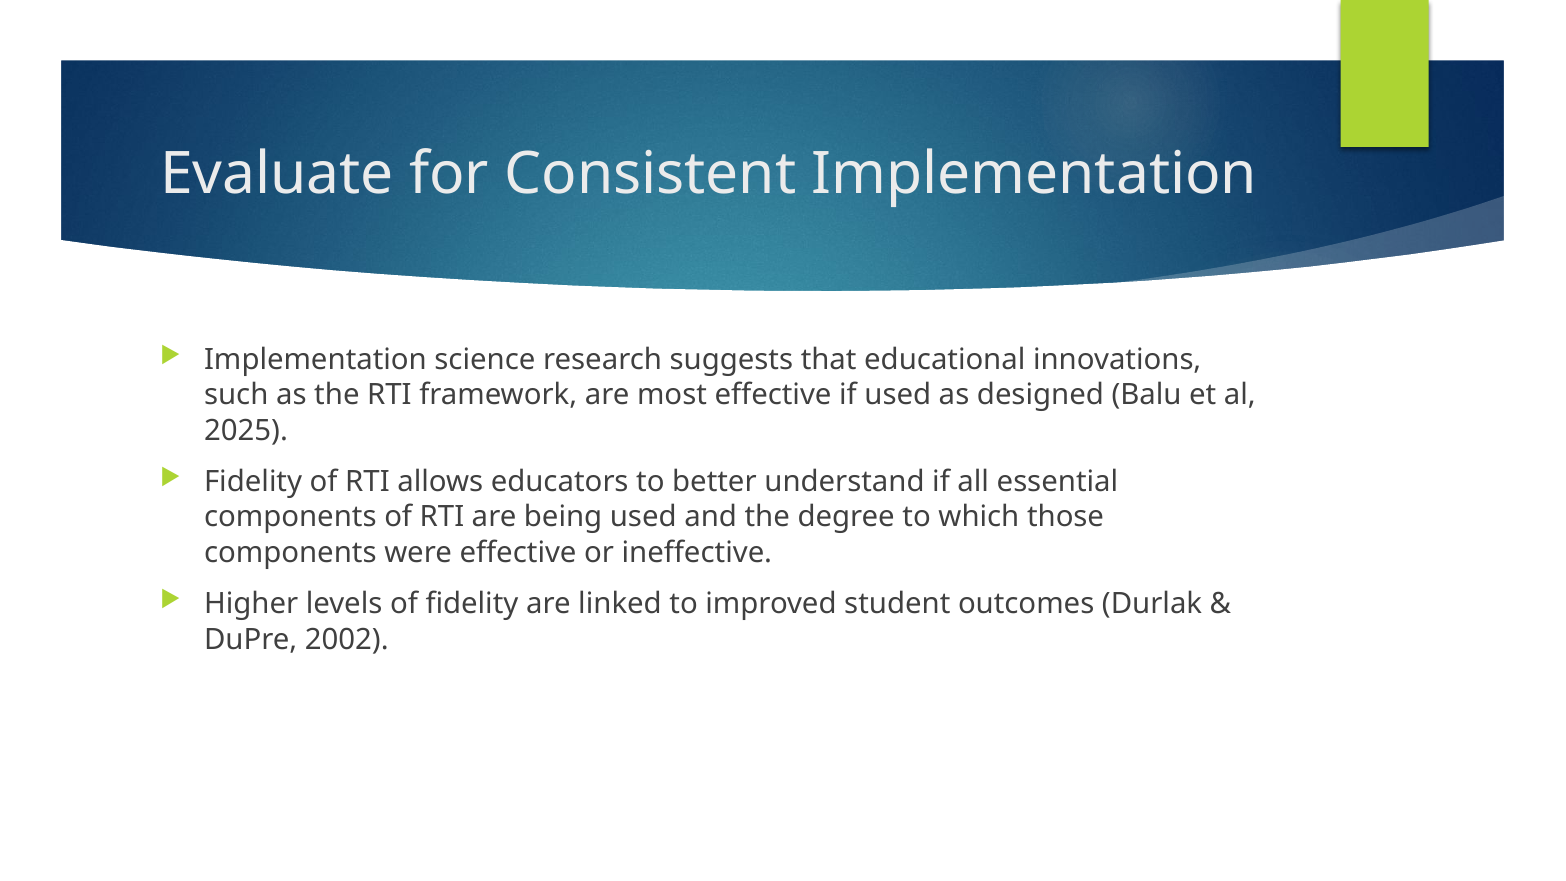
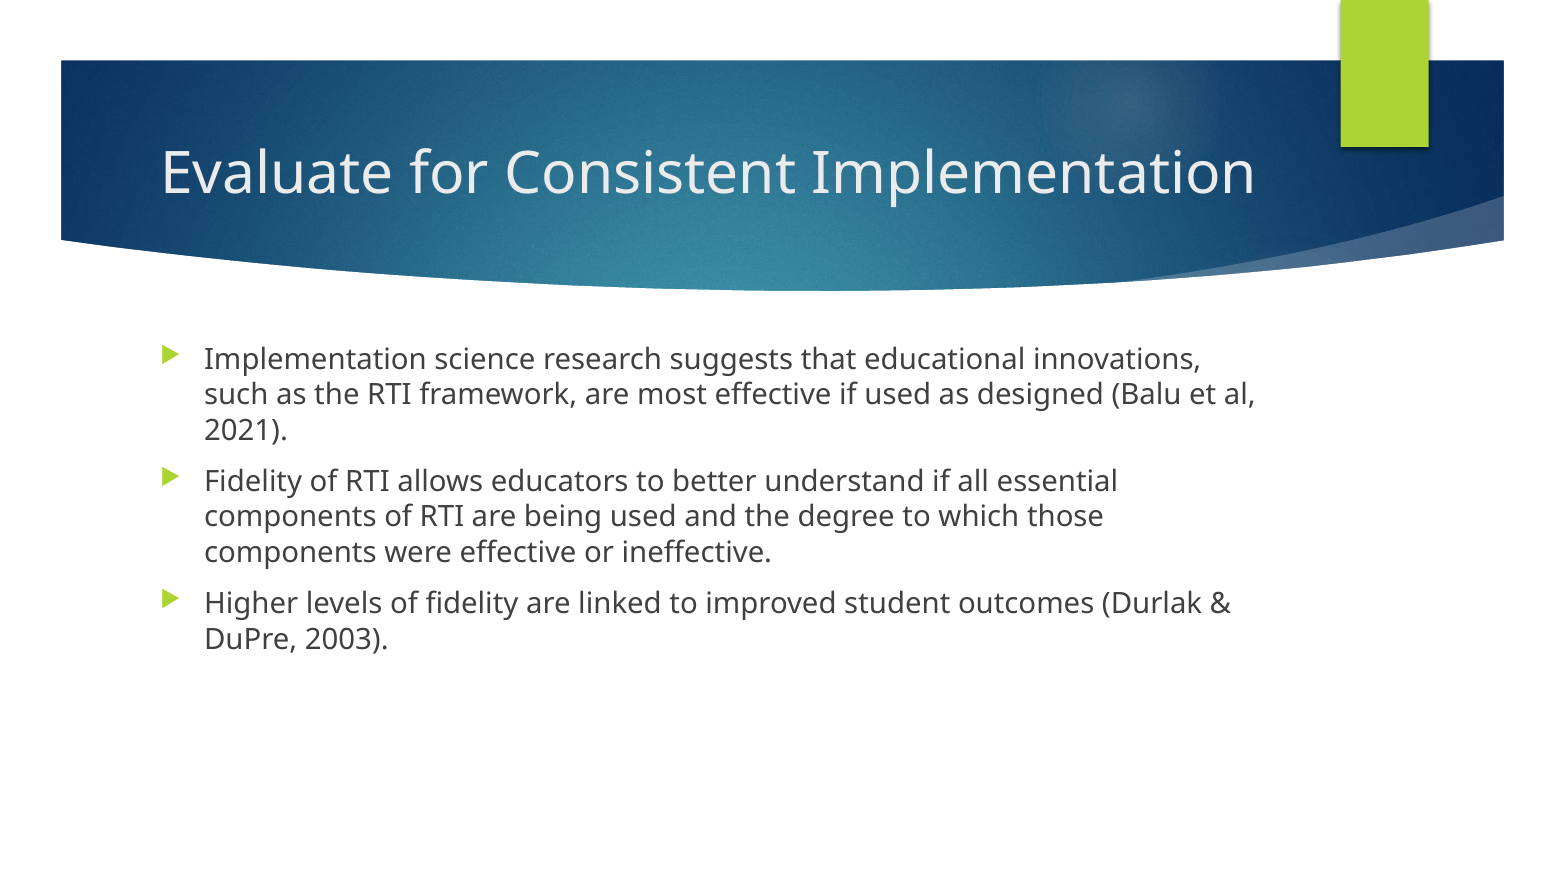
2025: 2025 -> 2021
2002: 2002 -> 2003
